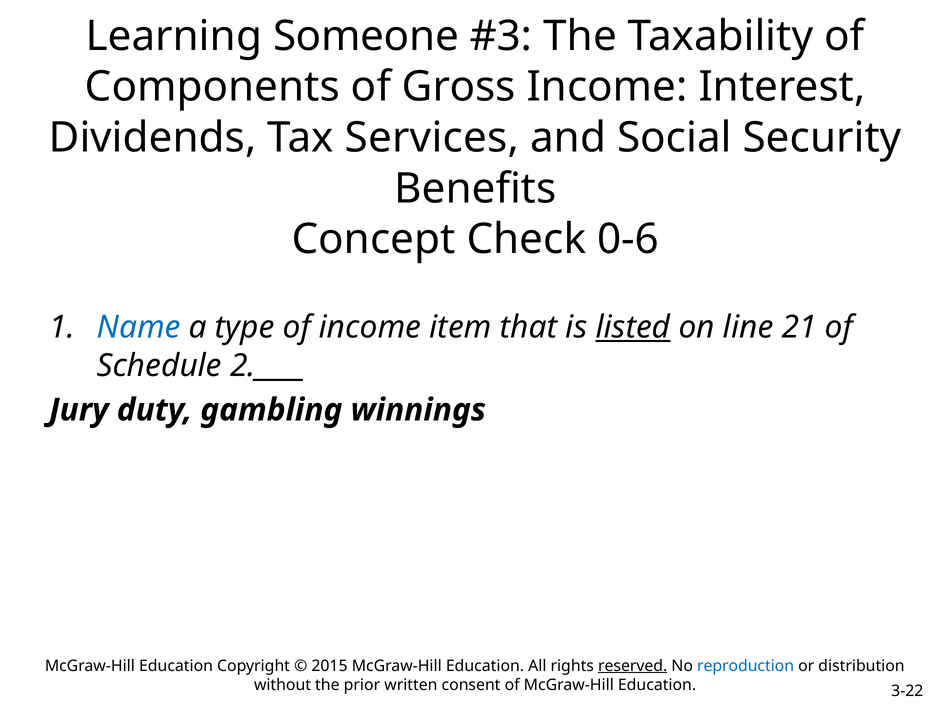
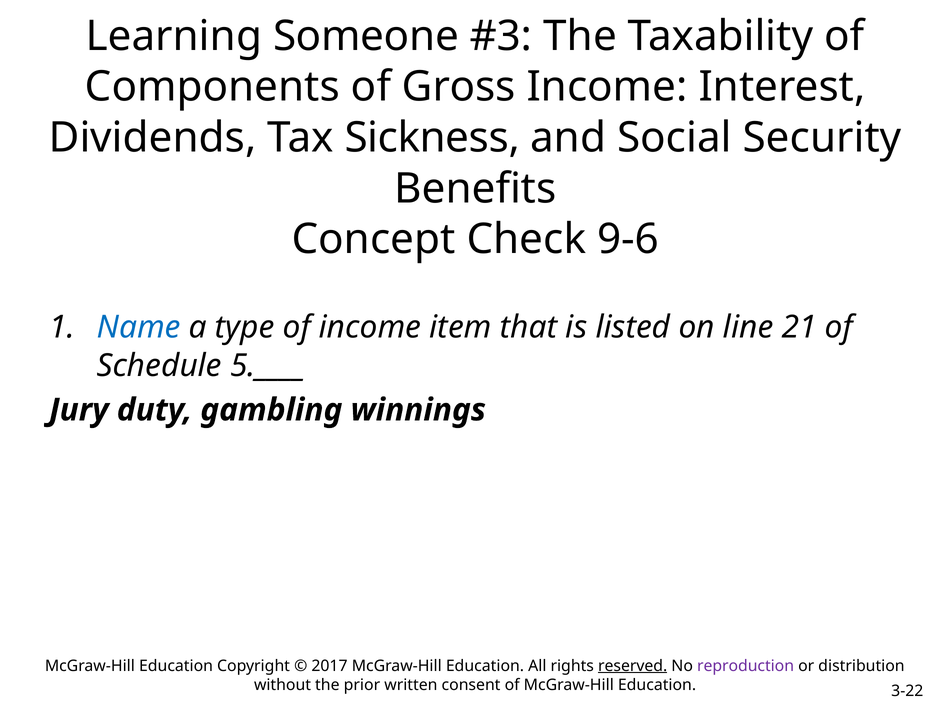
Services: Services -> Sickness
0-6: 0-6 -> 9-6
listed underline: present -> none
2.____: 2.____ -> 5.____
2015: 2015 -> 2017
reproduction colour: blue -> purple
